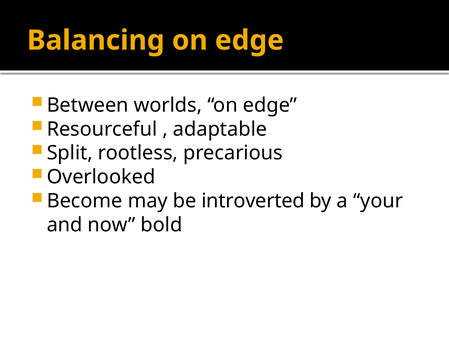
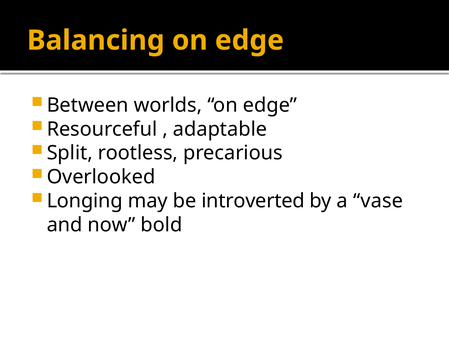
Become: Become -> Longing
your: your -> vase
